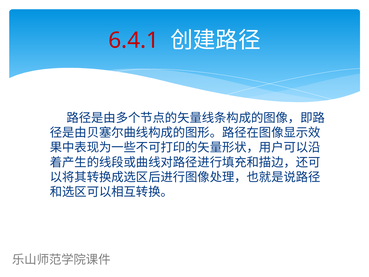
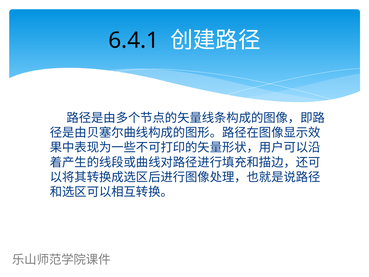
6.4.1 colour: red -> black
